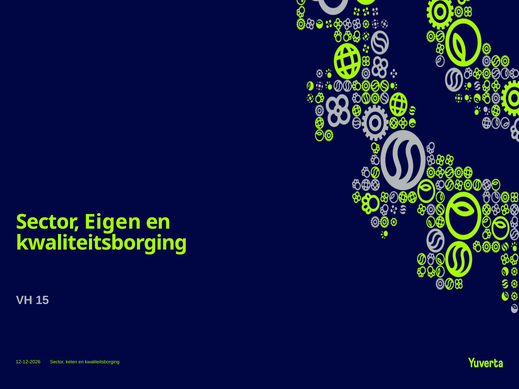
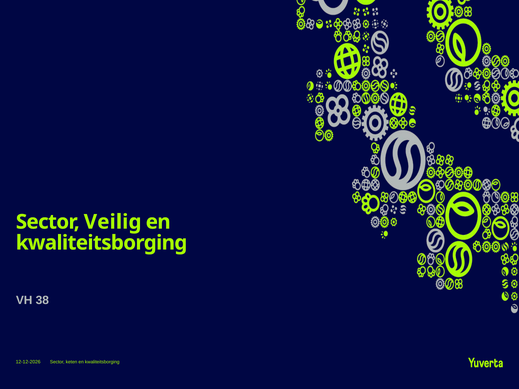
Eigen: Eigen -> Veilig
15: 15 -> 38
